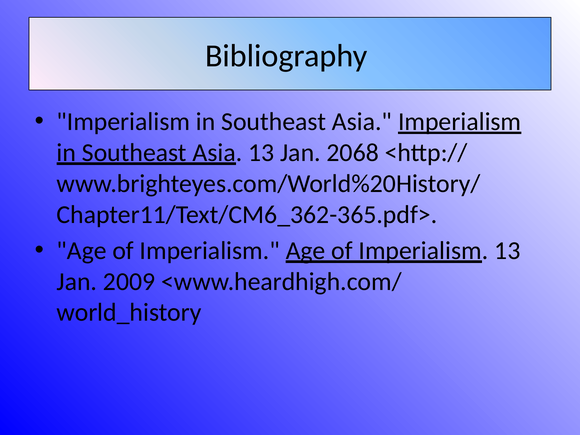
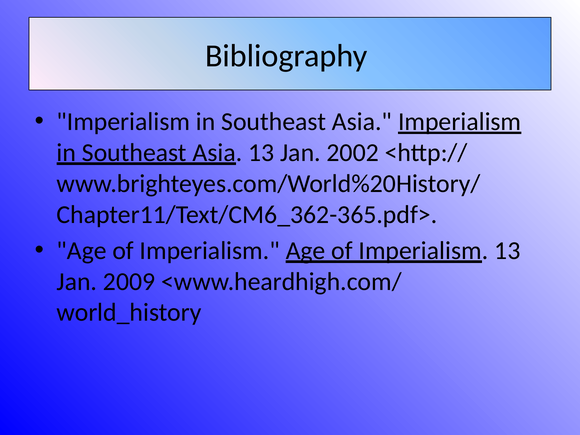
2068: 2068 -> 2002
